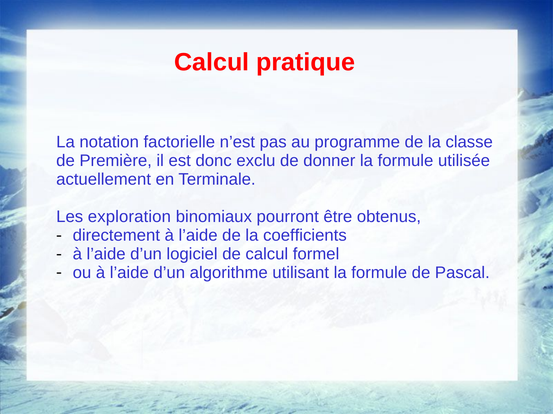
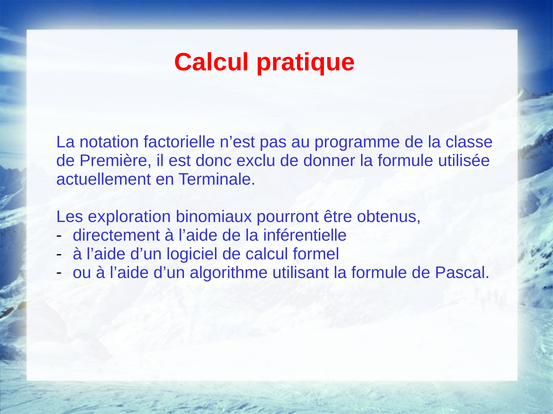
coefficients: coefficients -> inférentielle
